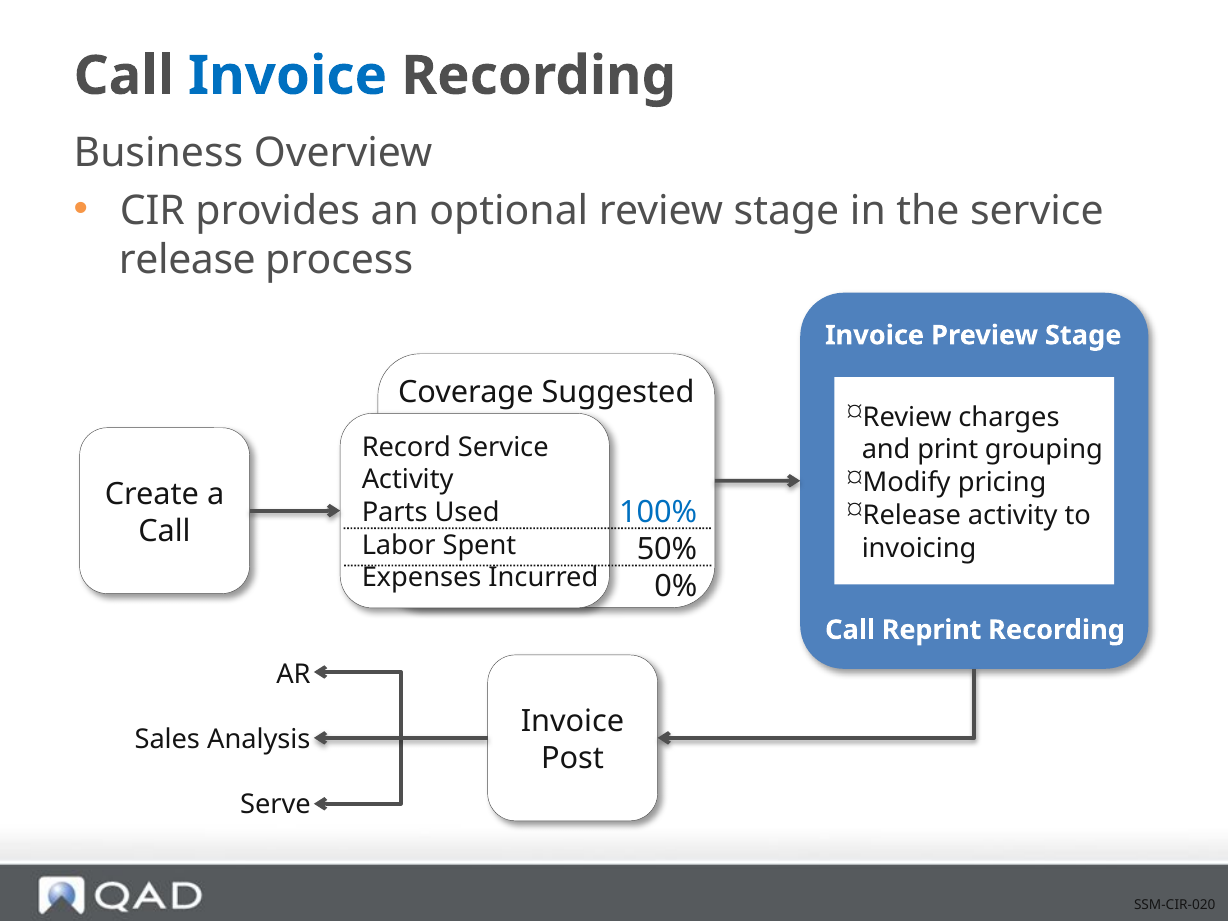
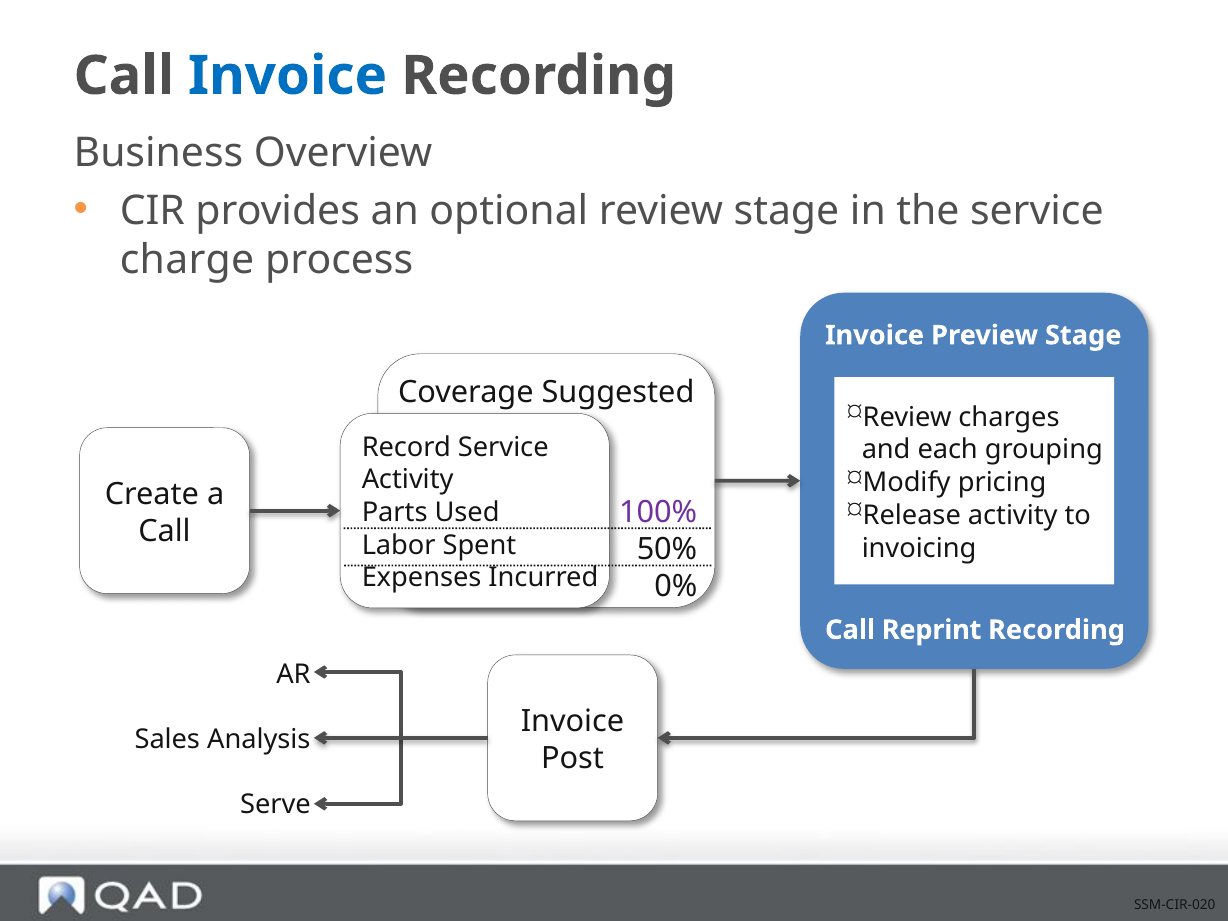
release at (187, 260): release -> charge
print: print -> each
100% colour: blue -> purple
